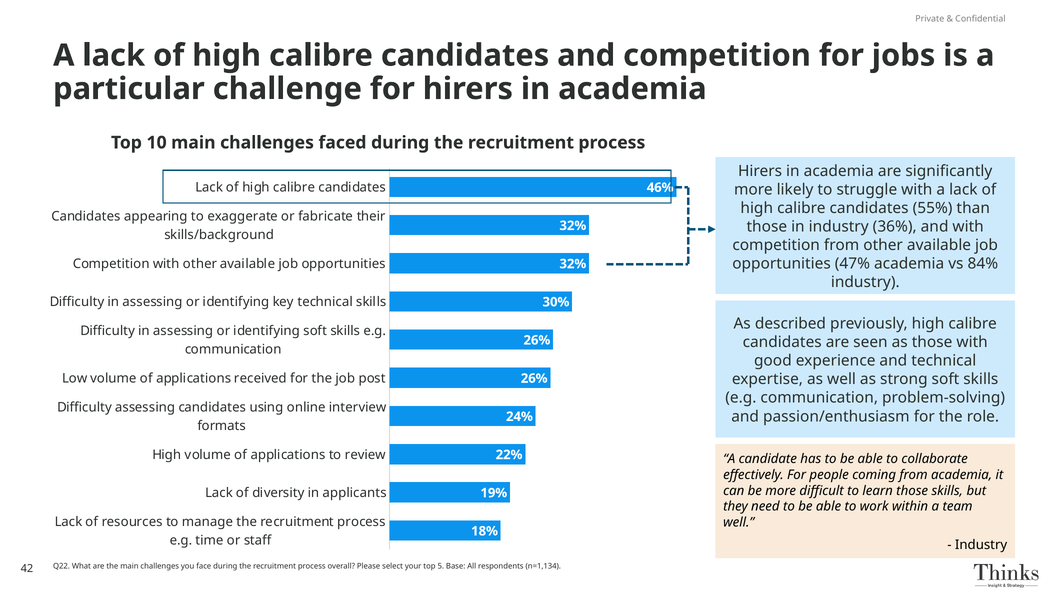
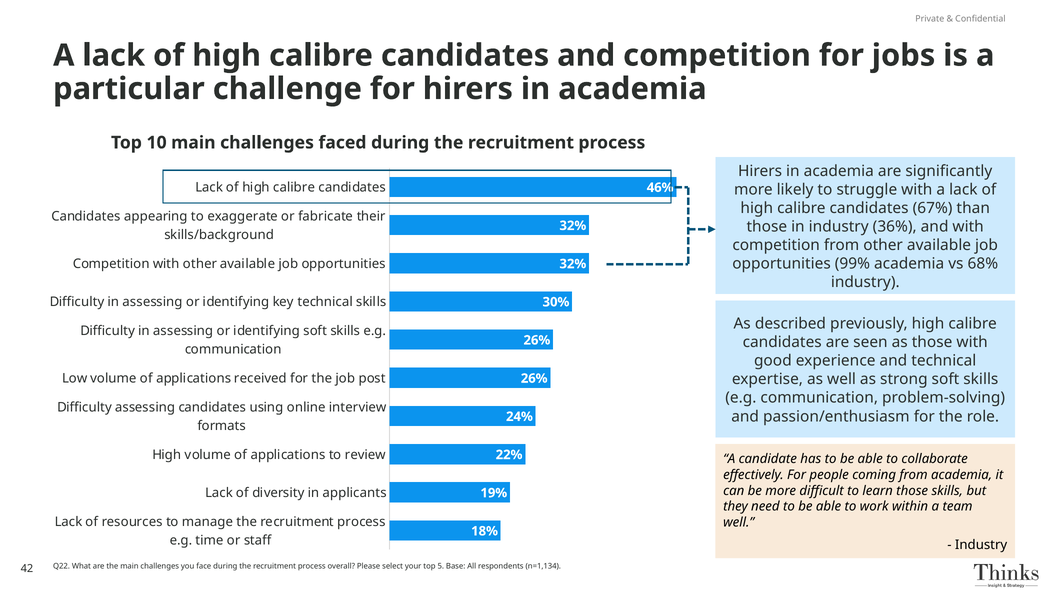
55%: 55% -> 67%
47%: 47% -> 99%
84%: 84% -> 68%
